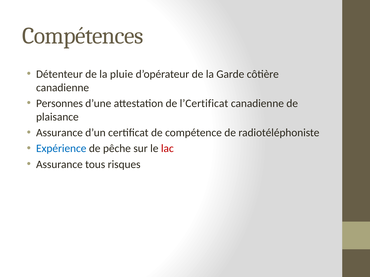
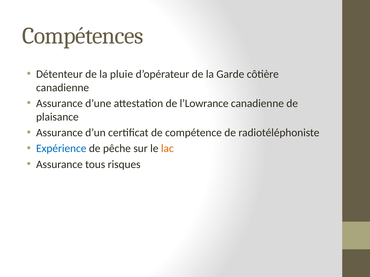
Personnes at (59, 104): Personnes -> Assurance
l’Certificat: l’Certificat -> l’Lowrance
lac colour: red -> orange
